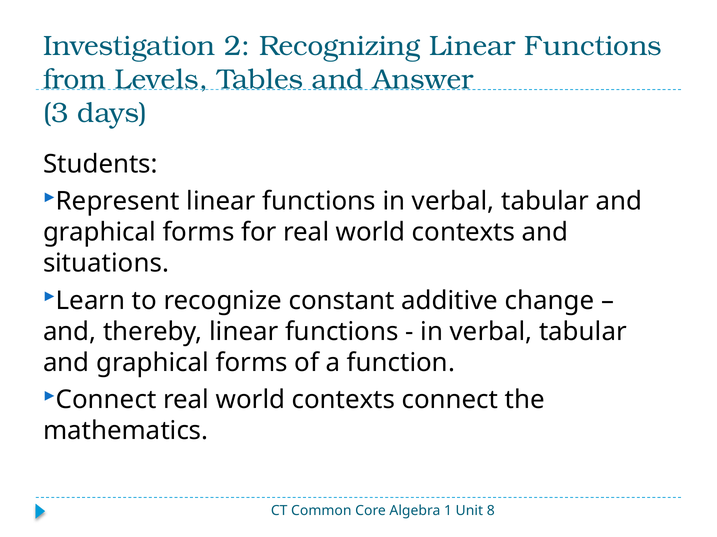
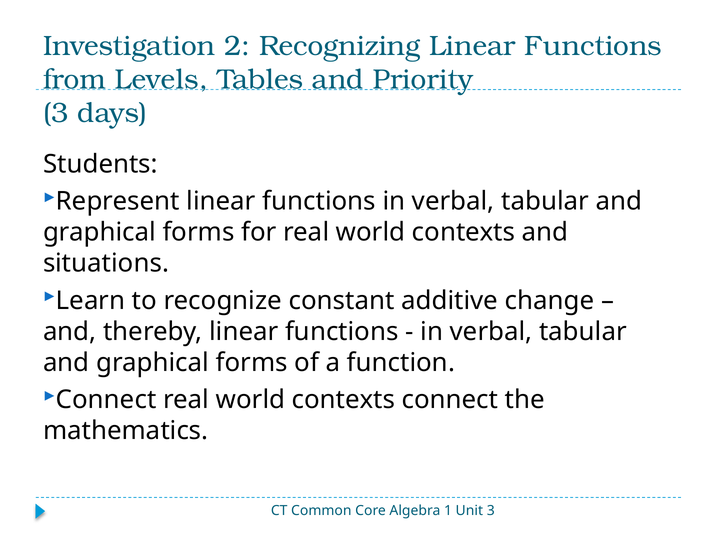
Answer: Answer -> Priority
Unit 8: 8 -> 3
